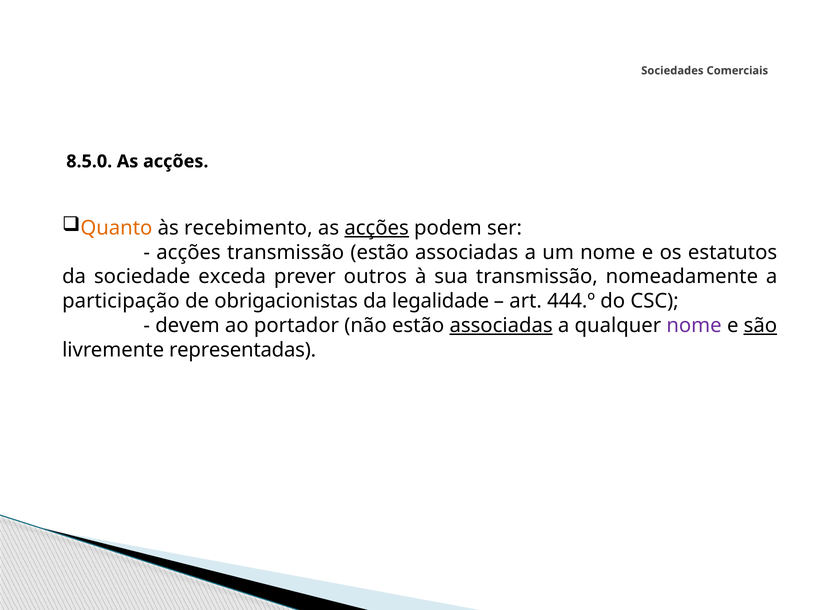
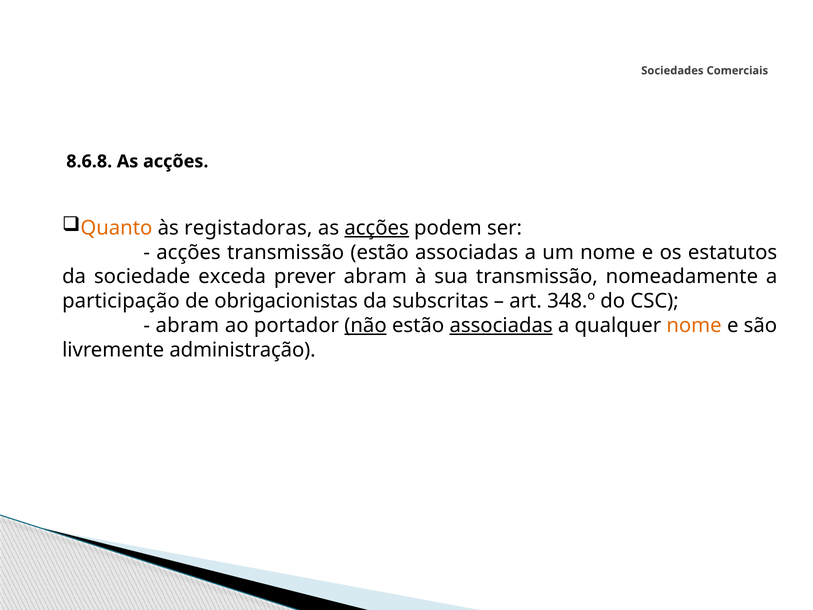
8.5.0: 8.5.0 -> 8.6.8
recebimento: recebimento -> registadoras
prever outros: outros -> abram
legalidade: legalidade -> subscritas
444.º: 444.º -> 348.º
devem at (187, 325): devem -> abram
não underline: none -> present
nome at (694, 325) colour: purple -> orange
são underline: present -> none
representadas: representadas -> administração
